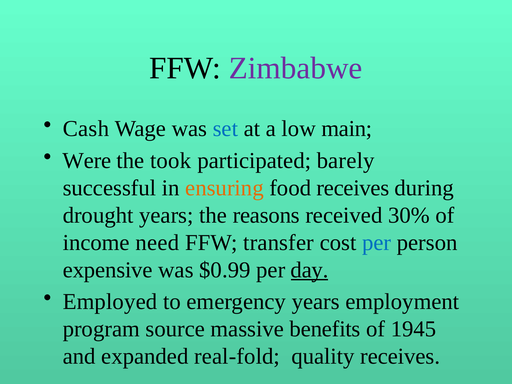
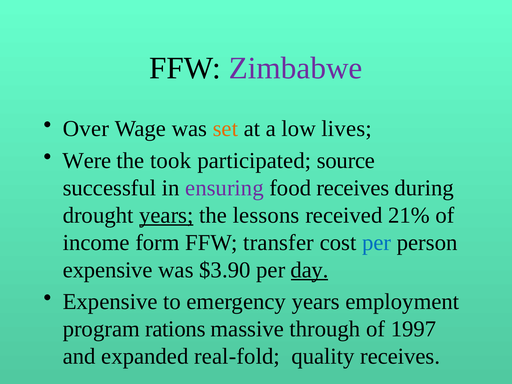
Cash: Cash -> Over
set colour: blue -> orange
main: main -> lives
barely: barely -> source
ensuring colour: orange -> purple
years at (166, 215) underline: none -> present
reasons: reasons -> lessons
30%: 30% -> 21%
need: need -> form
$0.99: $0.99 -> $3.90
Employed at (110, 302): Employed -> Expensive
source: source -> rations
benefits: benefits -> through
1945: 1945 -> 1997
